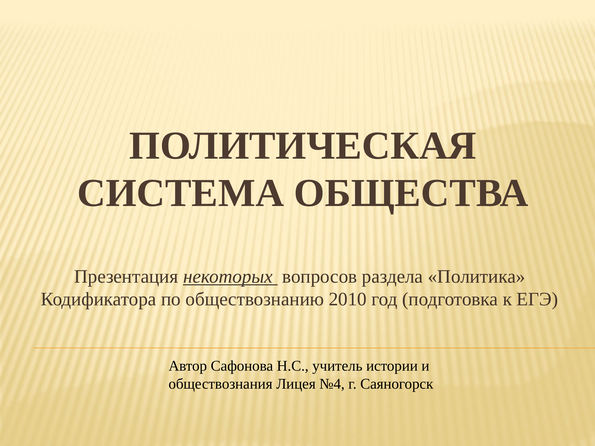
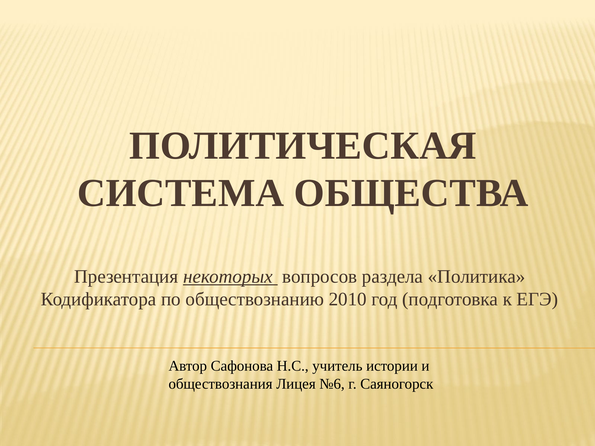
№4: №4 -> №6
